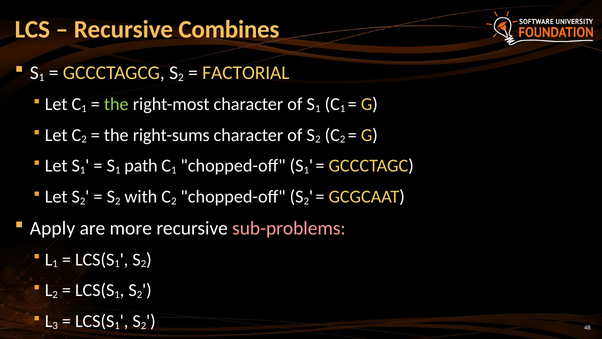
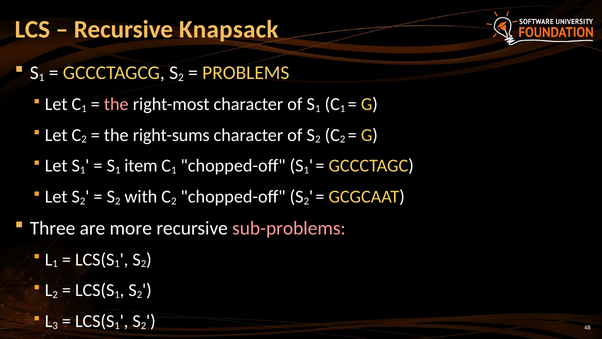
Combines: Combines -> Knapsack
FACTORIAL: FACTORIAL -> PROBLEMS
the at (116, 104) colour: light green -> pink
path: path -> item
Apply: Apply -> Three
